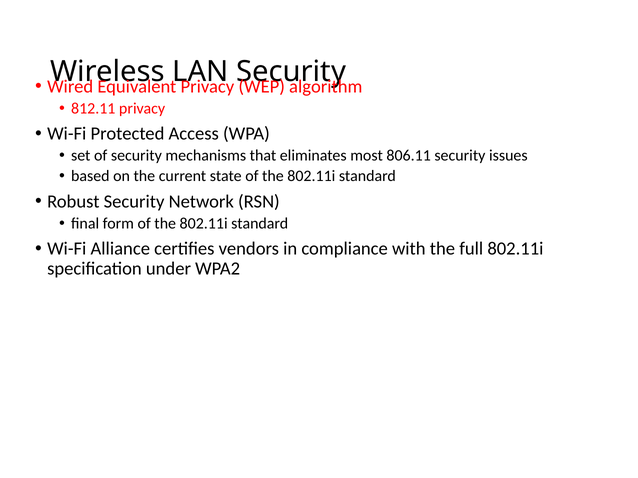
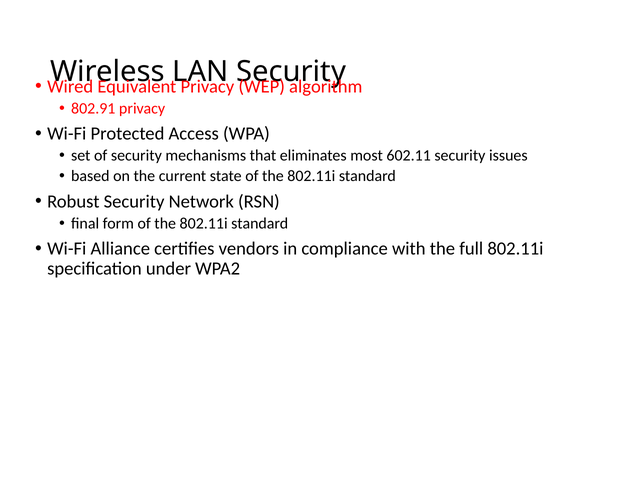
812.11: 812.11 -> 802.91
806.11: 806.11 -> 602.11
